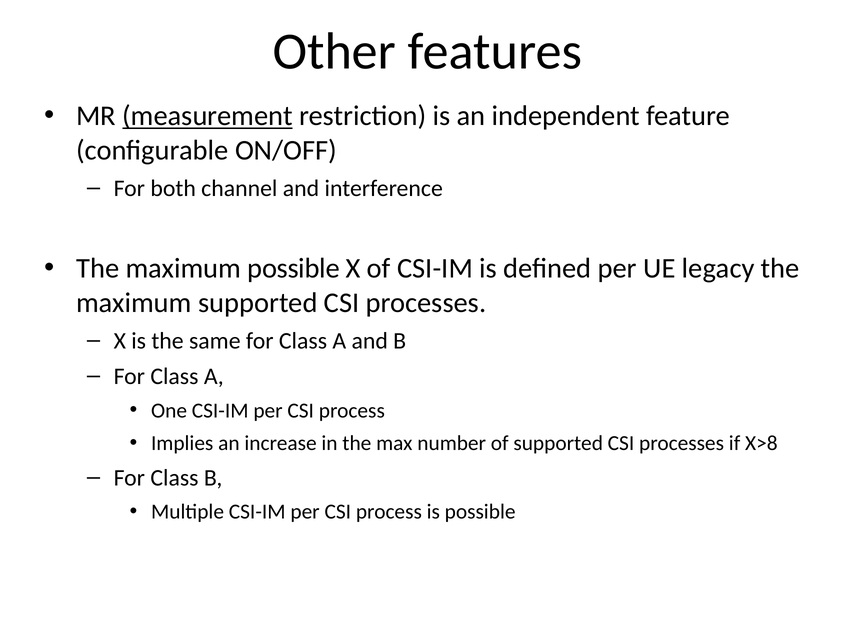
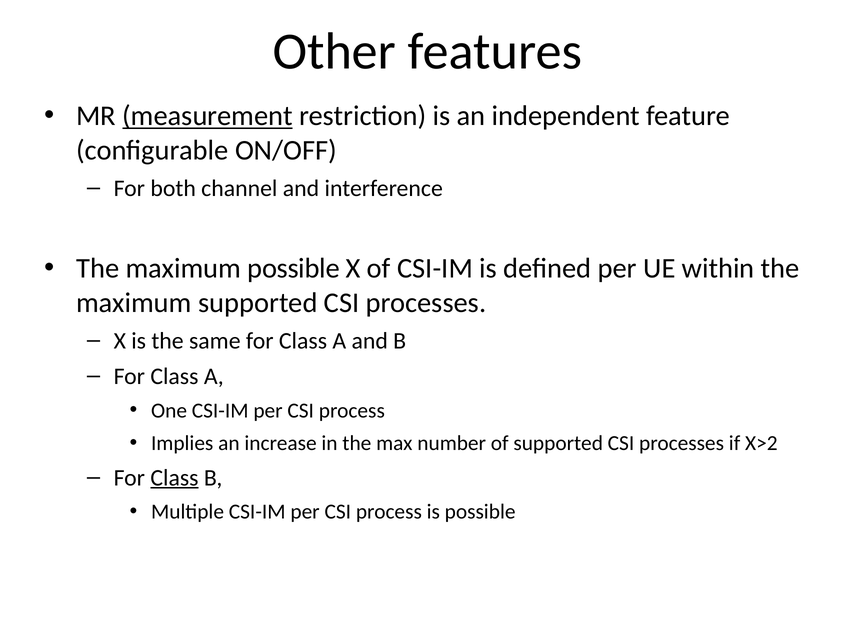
legacy: legacy -> within
X>8: X>8 -> X>2
Class at (174, 478) underline: none -> present
